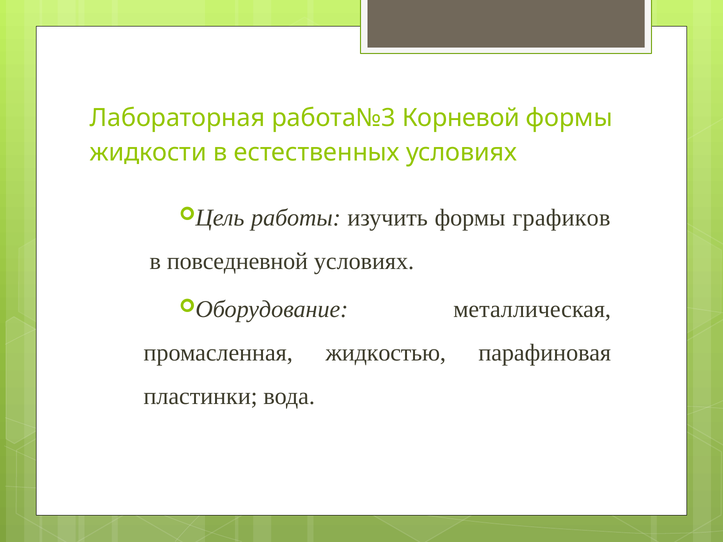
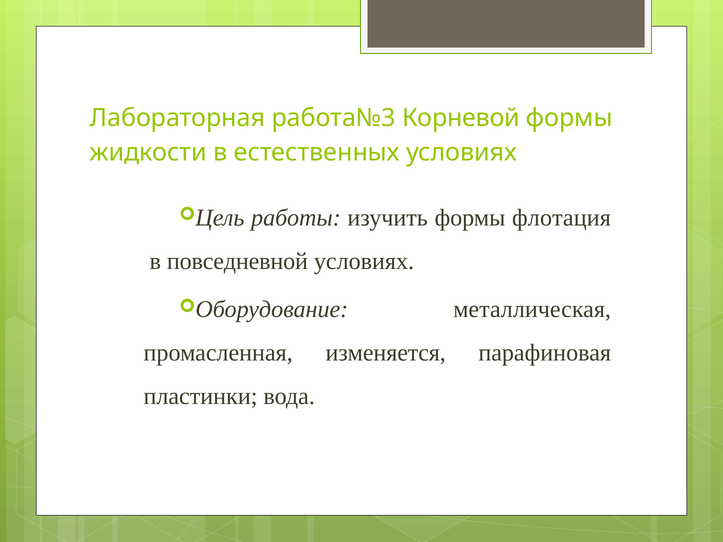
графиков: графиков -> флотация
жидкостью: жидкостью -> изменяется
